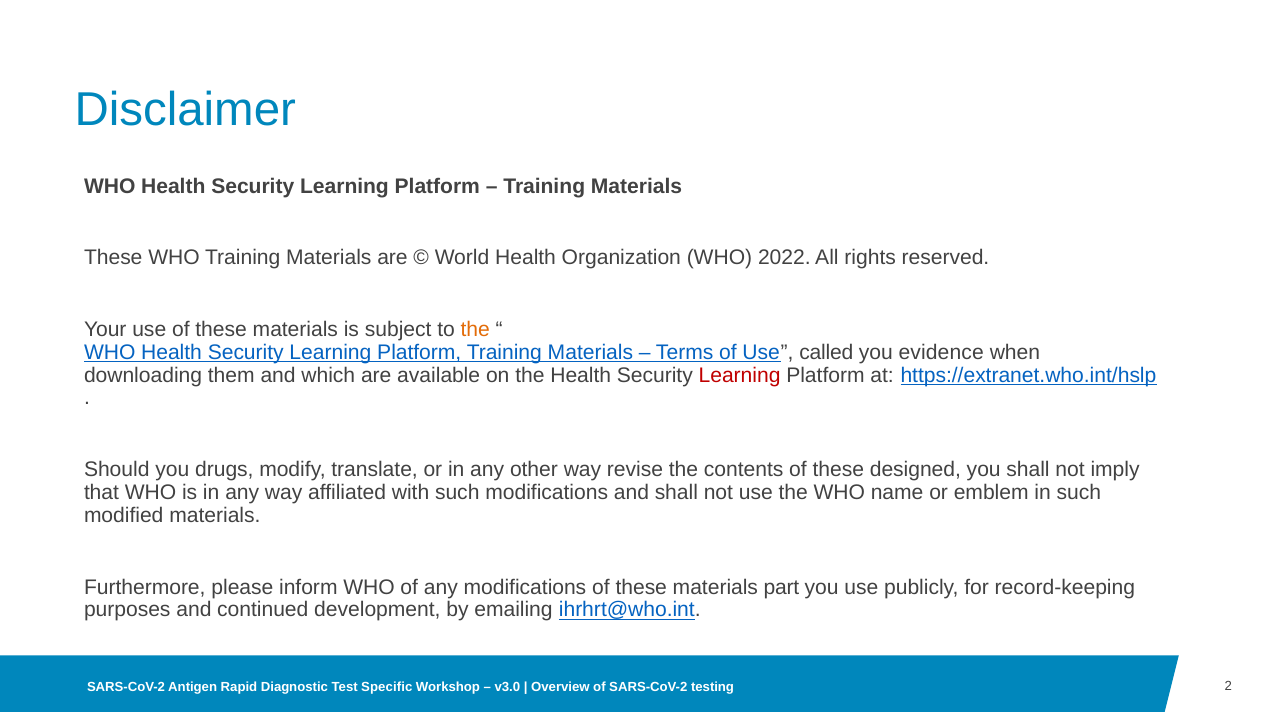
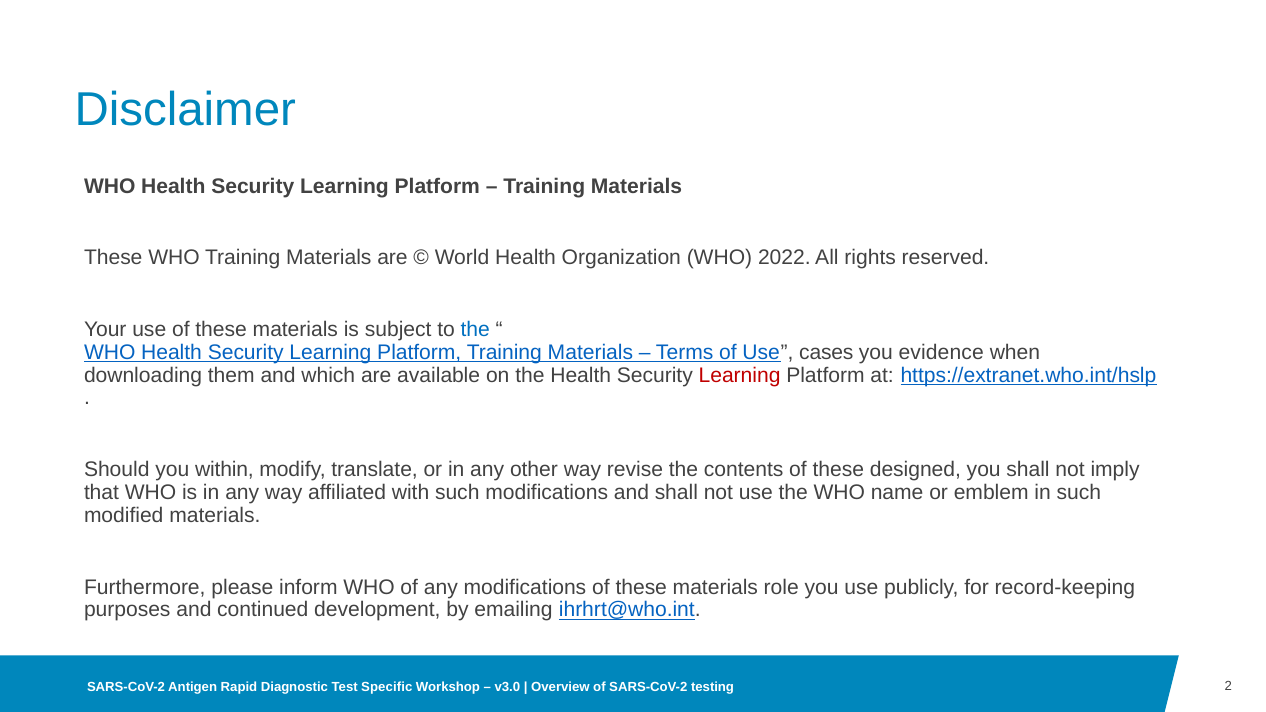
the at (475, 330) colour: orange -> blue
called: called -> cases
drugs: drugs -> within
part: part -> role
